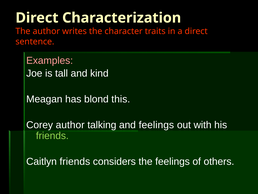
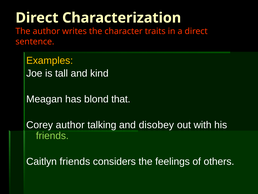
Examples colour: pink -> yellow
this: this -> that
and feelings: feelings -> disobey
